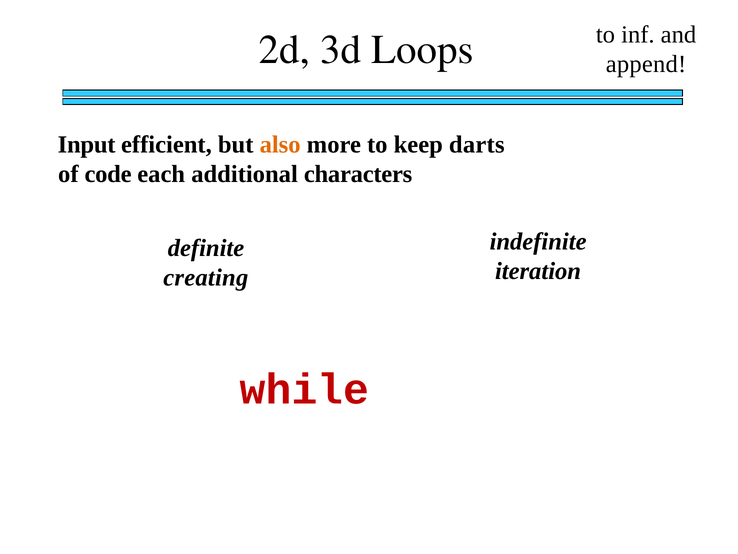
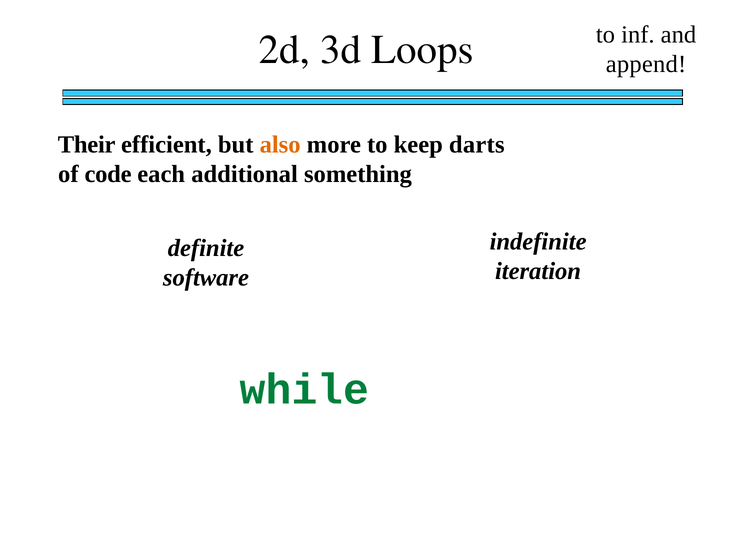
Input: Input -> Their
characters: characters -> something
creating: creating -> software
while colour: red -> green
